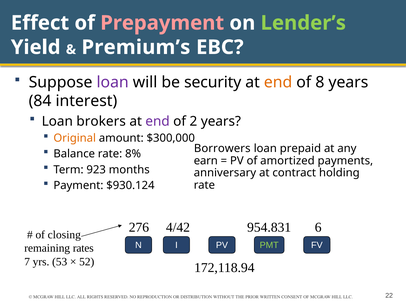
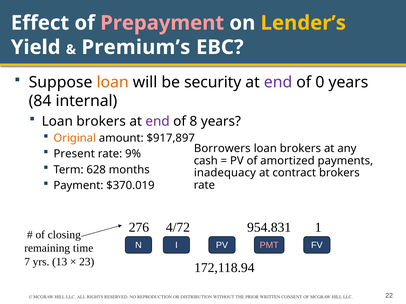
Lender’s colour: light green -> yellow
loan at (113, 82) colour: purple -> orange
end at (278, 82) colour: orange -> purple
8: 8 -> 0
interest: interest -> internal
2: 2 -> 8
$300,000: $300,000 -> $917,897
prepaid at (300, 149): prepaid -> brokers
Balance: Balance -> Present
8%: 8% -> 9%
earn: earn -> cash
923: 923 -> 628
anniversary: anniversary -> inadequacy
contract holding: holding -> brokers
$930.124: $930.124 -> $370.019
4/42: 4/42 -> 4/72
6: 6 -> 1
PMT colour: light green -> pink
rates: rates -> time
53: 53 -> 13
52: 52 -> 23
